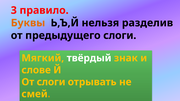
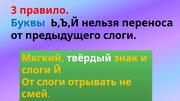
Буквы colour: orange -> blue
разделив: разделив -> переноса
слове at (36, 70): слове -> слоги
